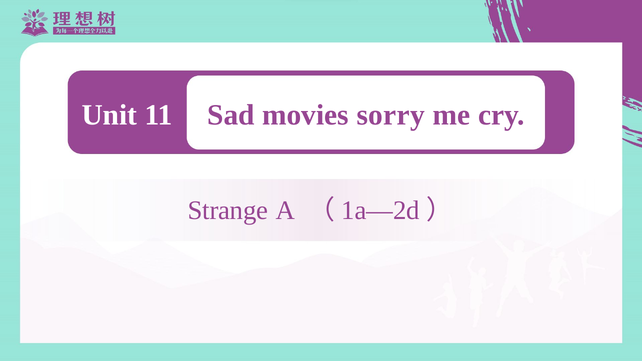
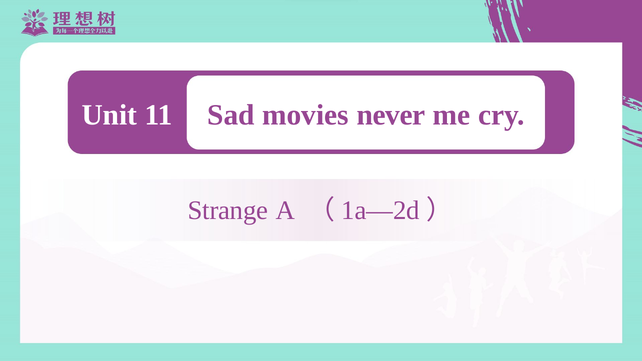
sorry: sorry -> never
